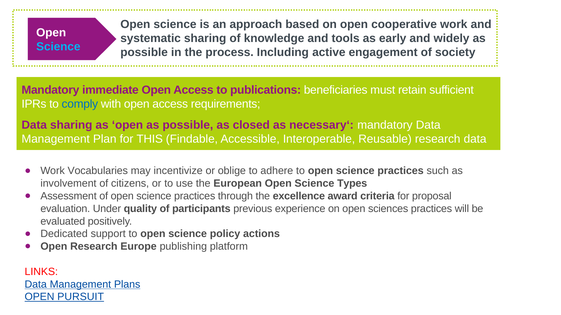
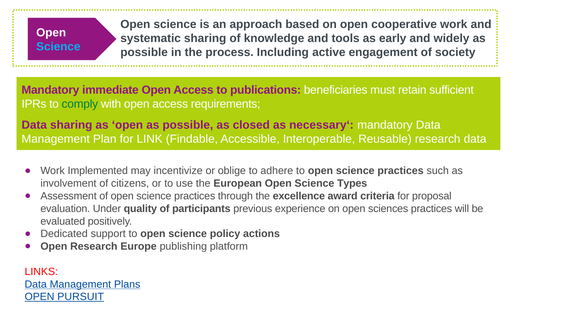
comply colour: blue -> green
THIS: THIS -> LINK
Vocabularies: Vocabularies -> Implemented
